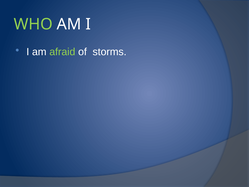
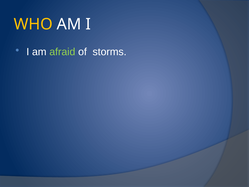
WHO colour: light green -> yellow
